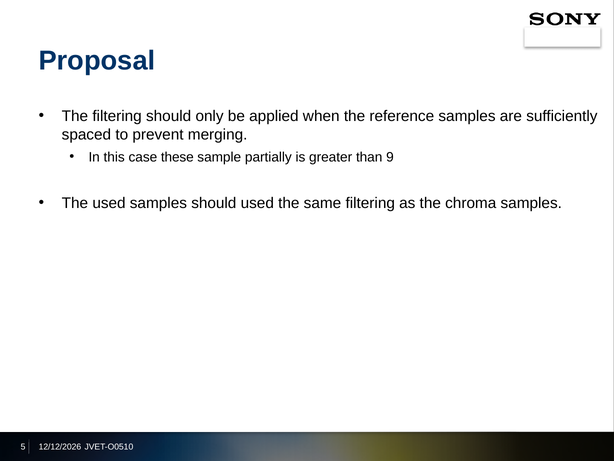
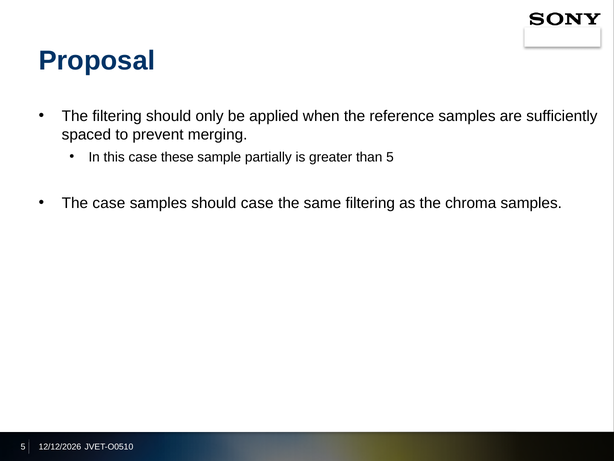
than 9: 9 -> 5
The used: used -> case
should used: used -> case
